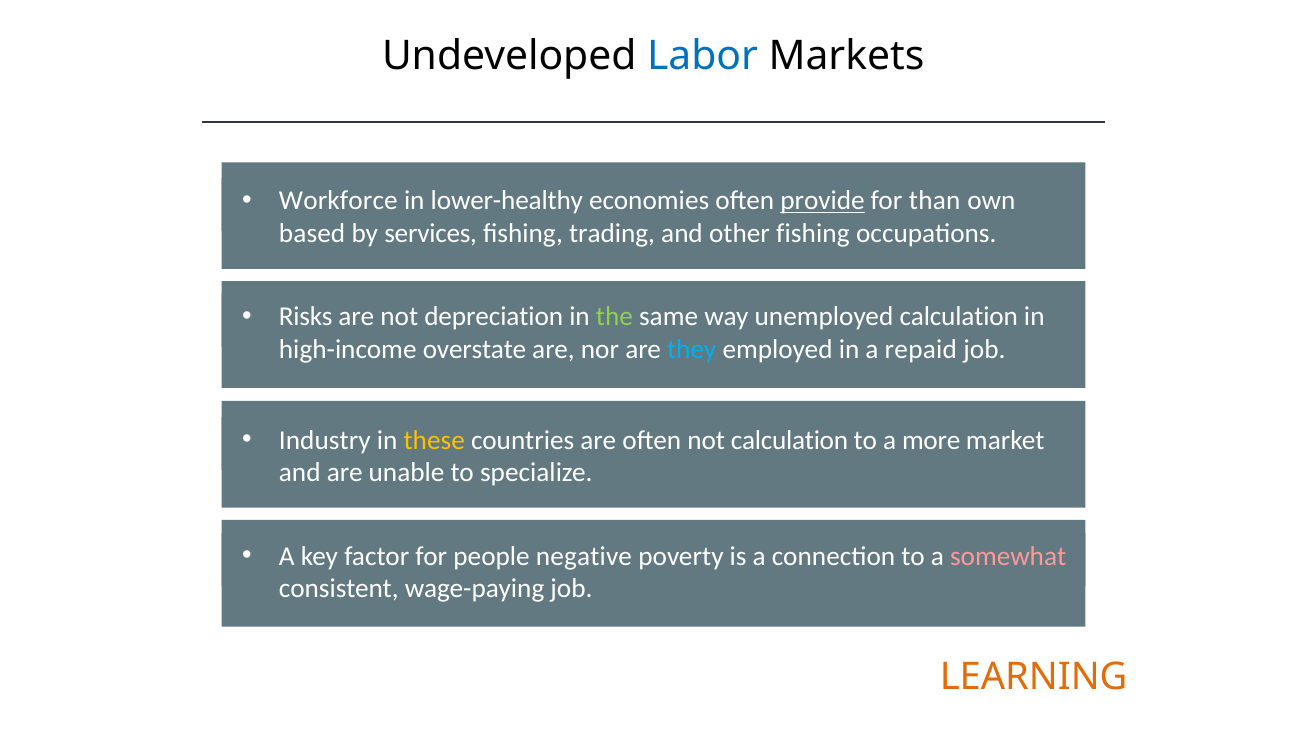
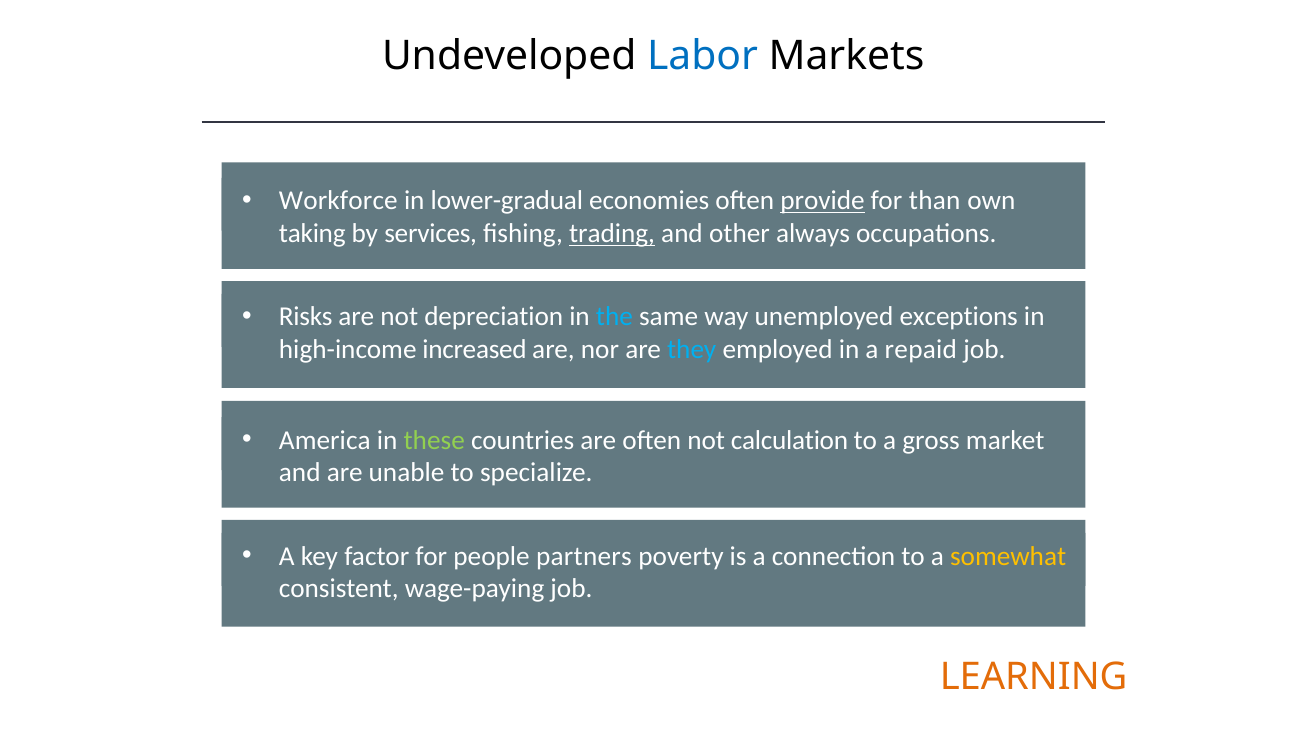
lower-healthy: lower-healthy -> lower-gradual
based: based -> taking
trading underline: none -> present
other fishing: fishing -> always
the at (614, 317) colour: light green -> light blue
unemployed calculation: calculation -> exceptions
high-income overstate: overstate -> increased
Industry: Industry -> America
these colour: yellow -> light green
more: more -> gross
people negative: negative -> partners
somewhat colour: pink -> yellow
